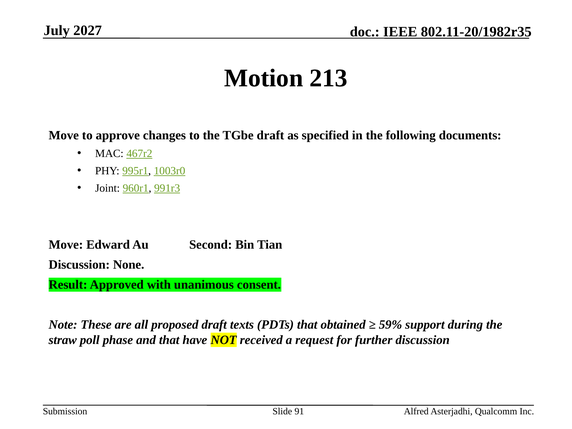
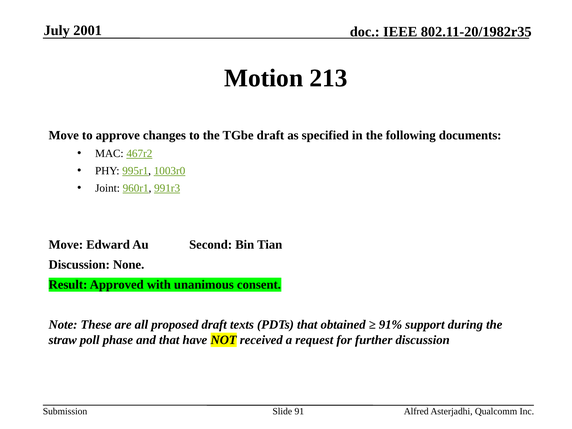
2027: 2027 -> 2001
59%: 59% -> 91%
